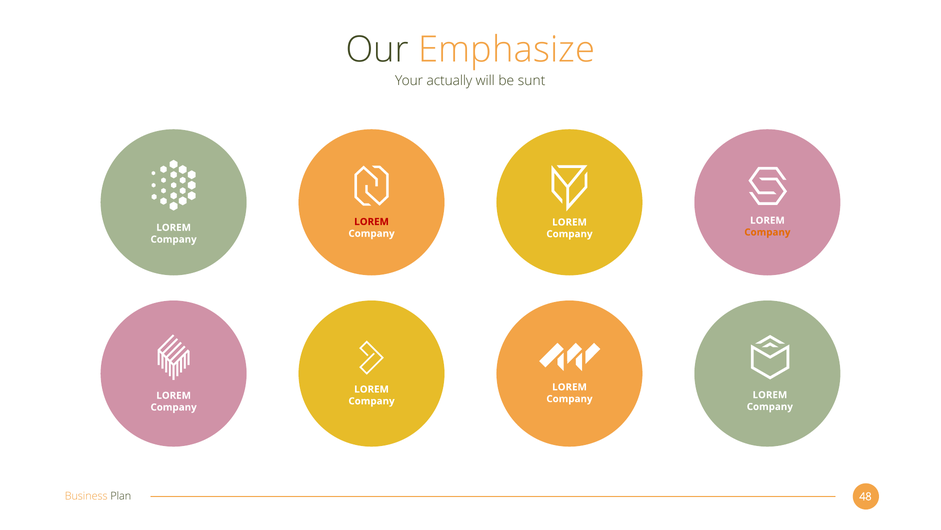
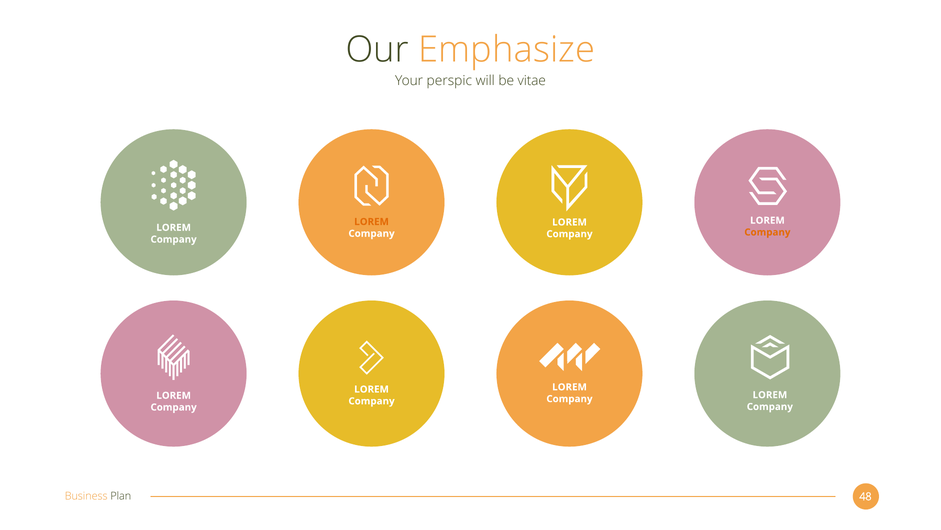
actually: actually -> perspic
sunt: sunt -> vitae
LOREM at (372, 221) colour: red -> orange
